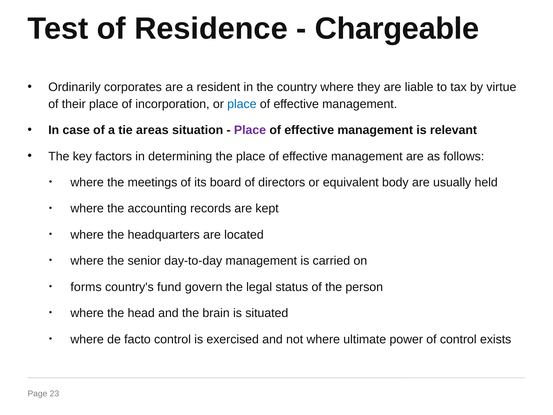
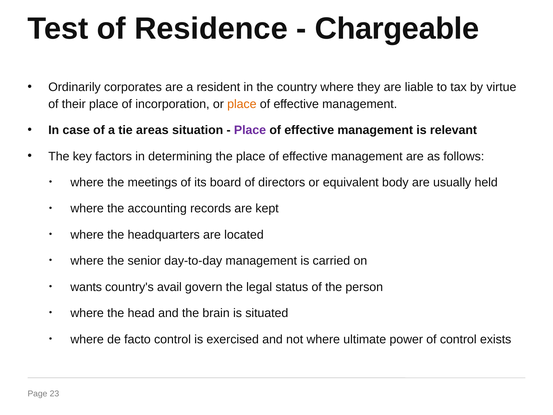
place at (242, 104) colour: blue -> orange
forms: forms -> wants
fund: fund -> avail
